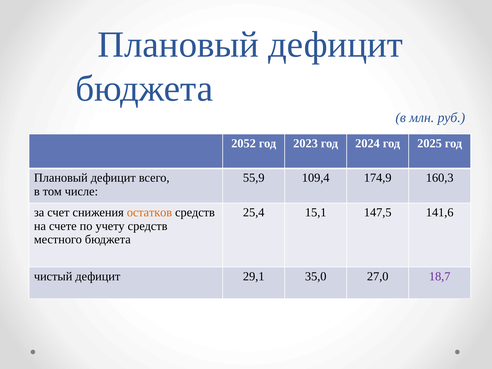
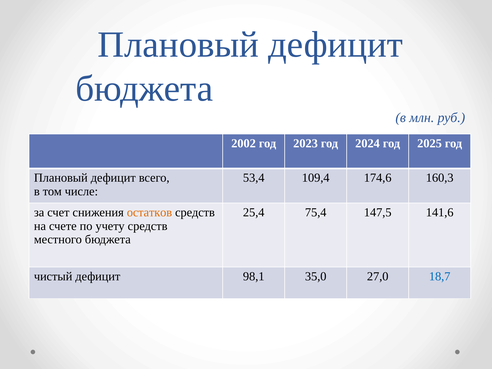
2052: 2052 -> 2002
55,9: 55,9 -> 53,4
174,9: 174,9 -> 174,6
15,1: 15,1 -> 75,4
29,1: 29,1 -> 98,1
18,7 colour: purple -> blue
